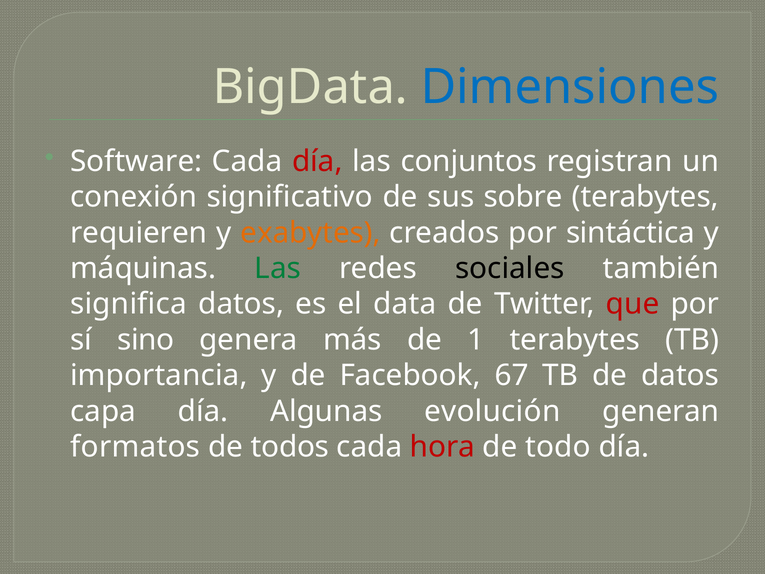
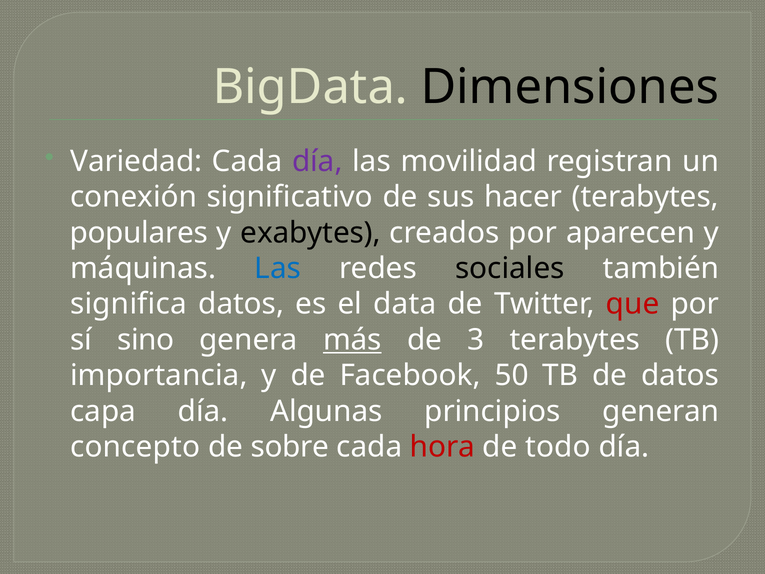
Dimensiones colour: blue -> black
Software: Software -> Variedad
día at (317, 161) colour: red -> purple
conjuntos: conjuntos -> movilidad
sobre: sobre -> hacer
requieren: requieren -> populares
exabytes colour: orange -> black
sintáctica: sintáctica -> aparecen
Las at (278, 268) colour: green -> blue
más underline: none -> present
1: 1 -> 3
67: 67 -> 50
evolución: evolución -> principios
formatos: formatos -> concepto
todos: todos -> sobre
